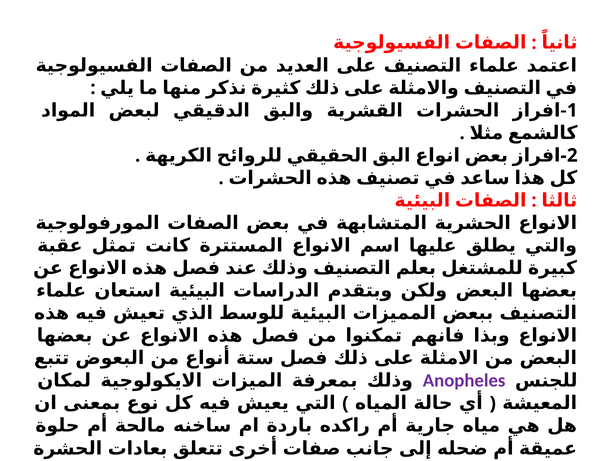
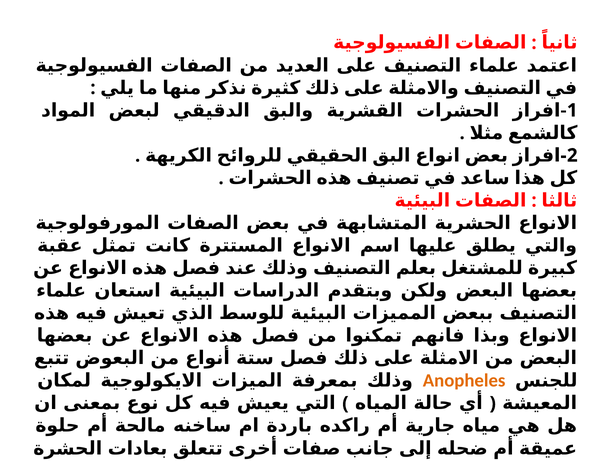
Anopheles colour: purple -> orange
